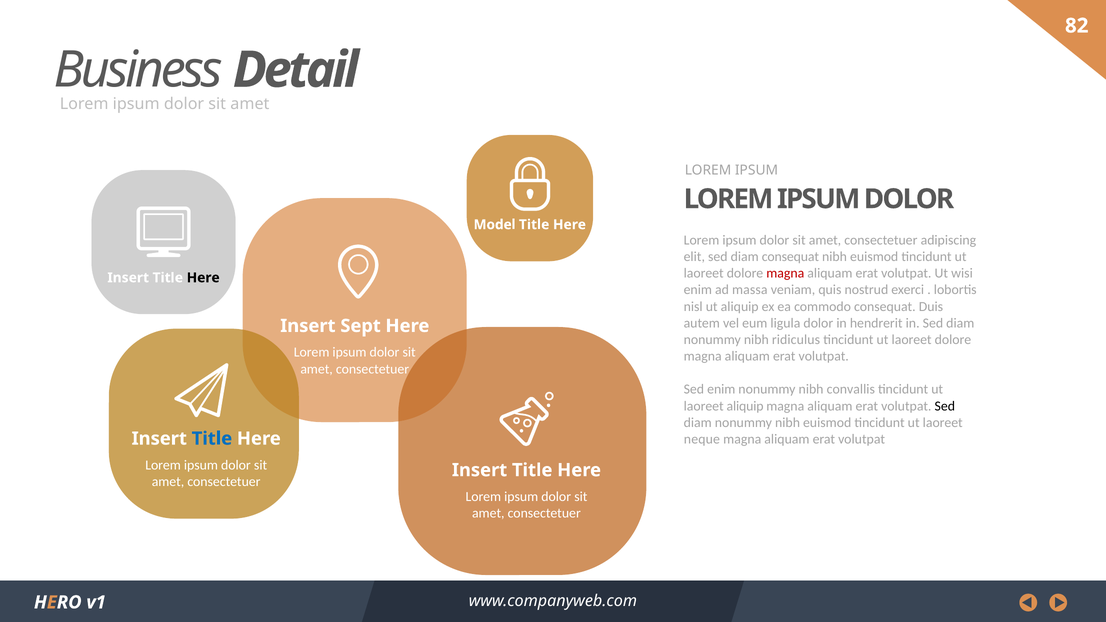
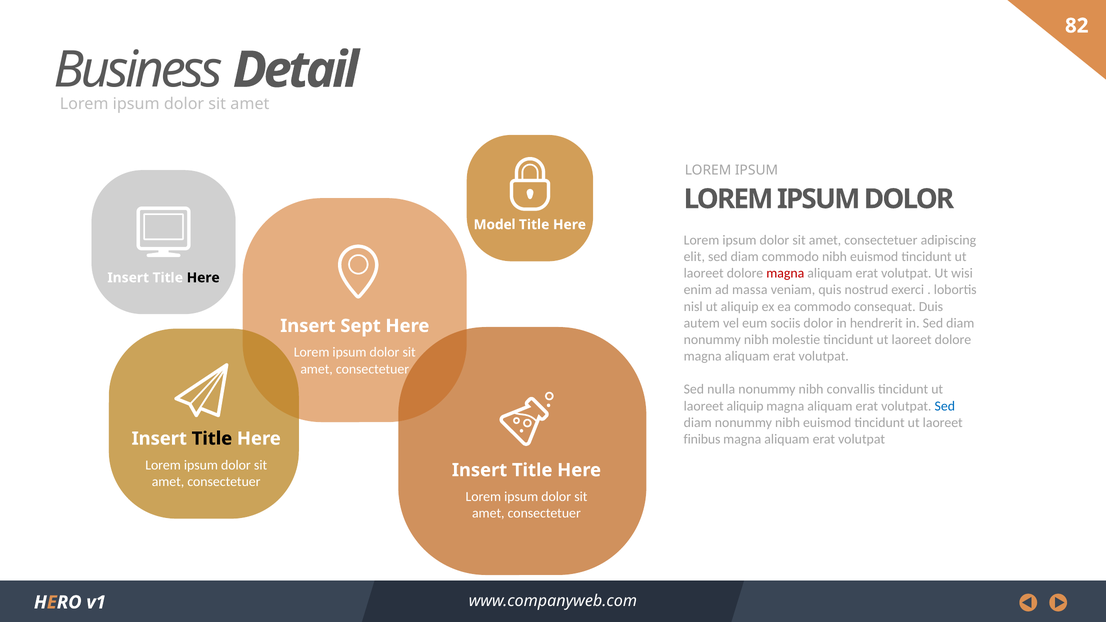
diam consequat: consequat -> commodo
ligula: ligula -> sociis
ridiculus: ridiculus -> molestie
Sed enim: enim -> nulla
Sed at (945, 406) colour: black -> blue
neque: neque -> finibus
Title at (212, 439) colour: blue -> black
